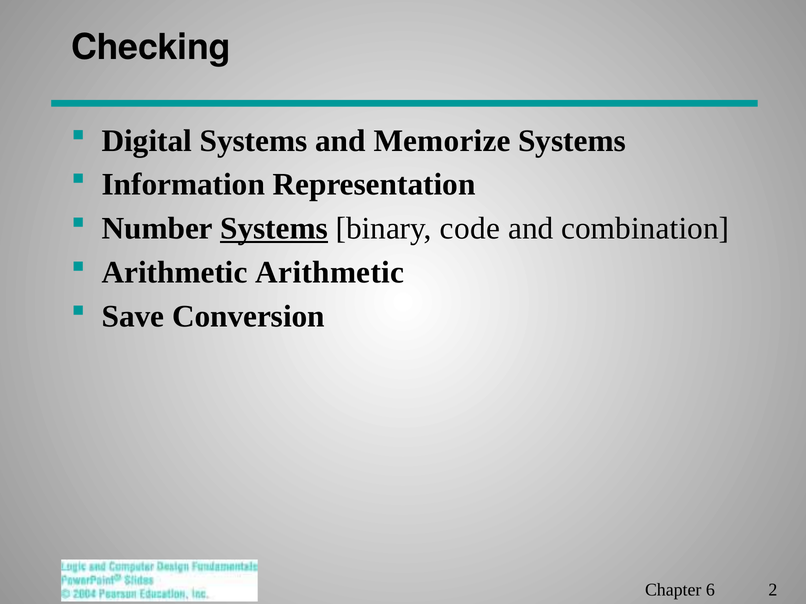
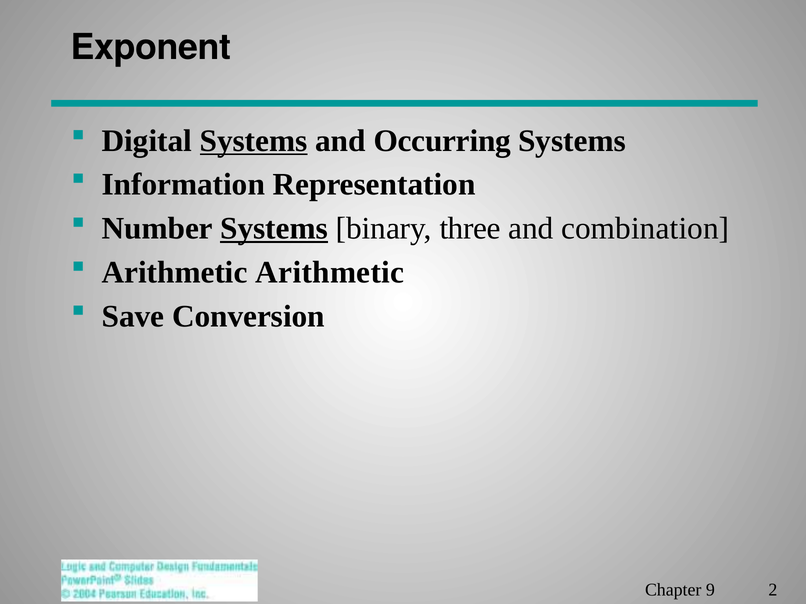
Checking: Checking -> Exponent
Systems at (254, 141) underline: none -> present
Memorize: Memorize -> Occurring
code: code -> three
6: 6 -> 9
